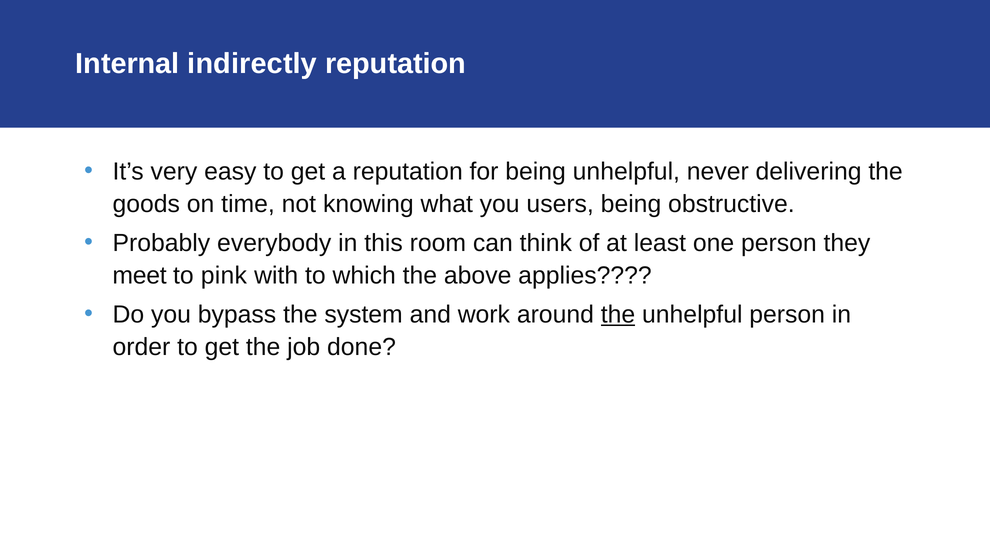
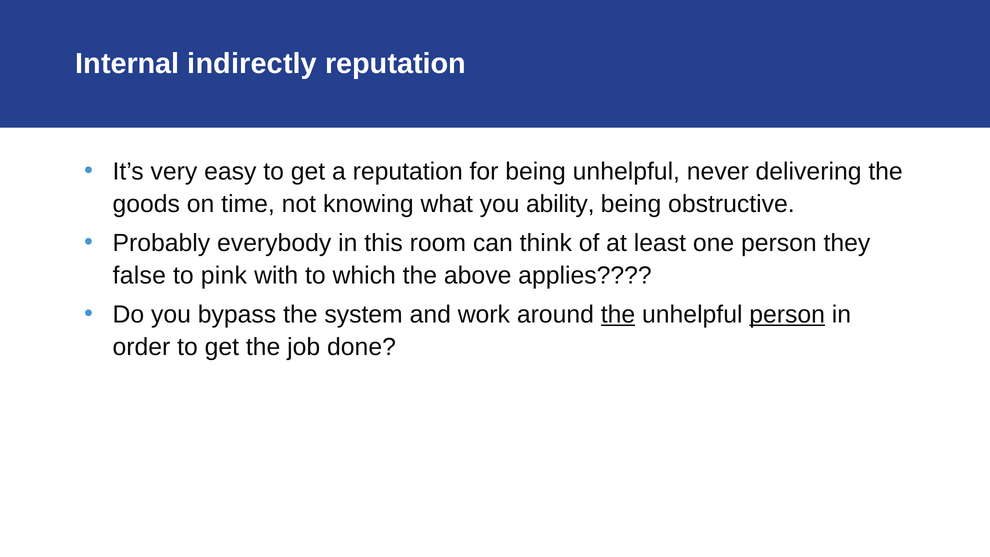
users: users -> ability
meet: meet -> false
person at (787, 314) underline: none -> present
